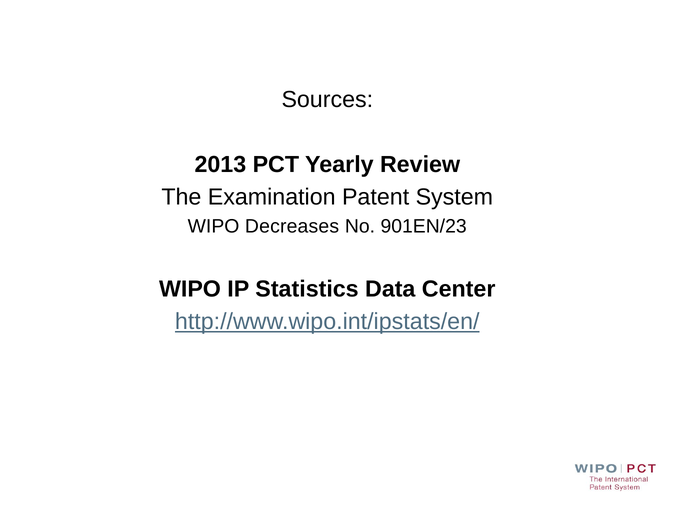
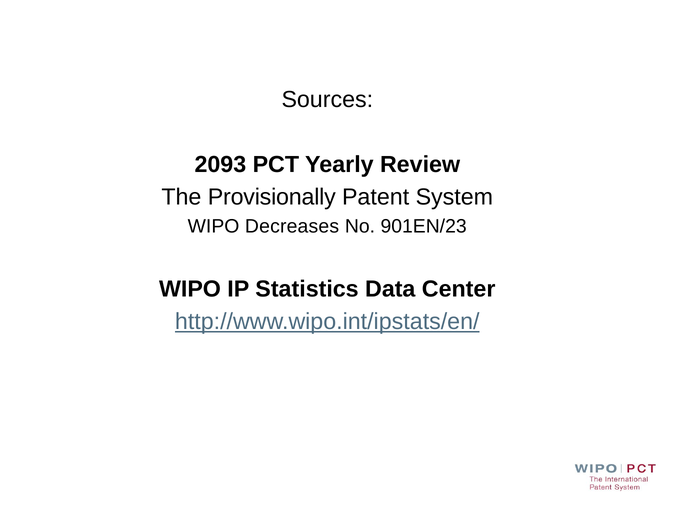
2013: 2013 -> 2093
Examination: Examination -> Provisionally
